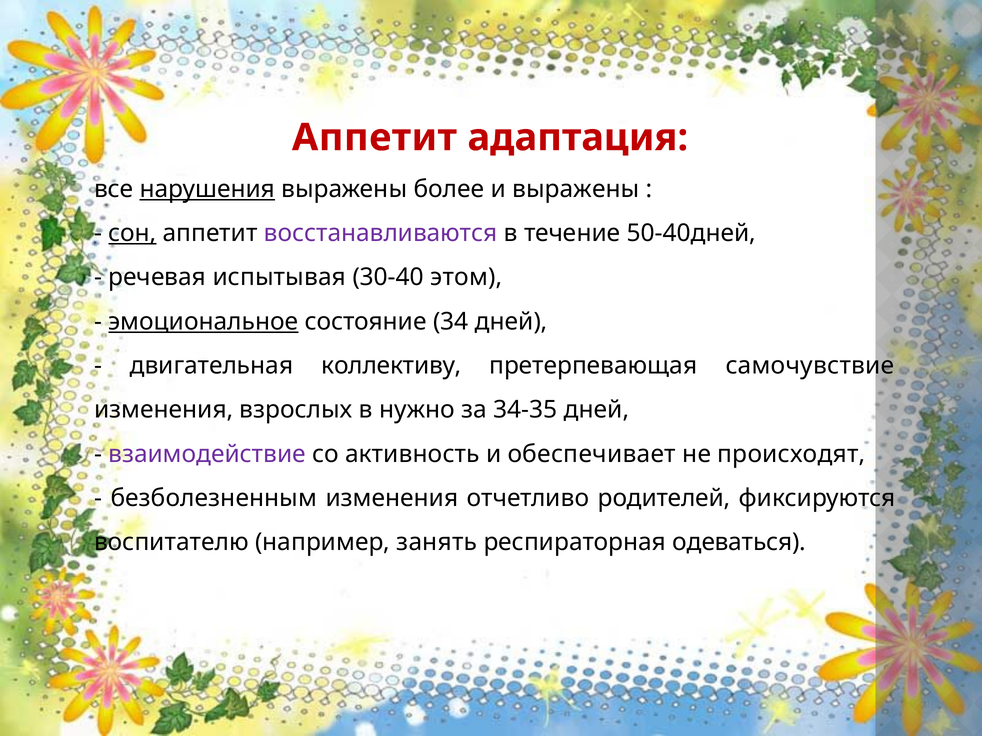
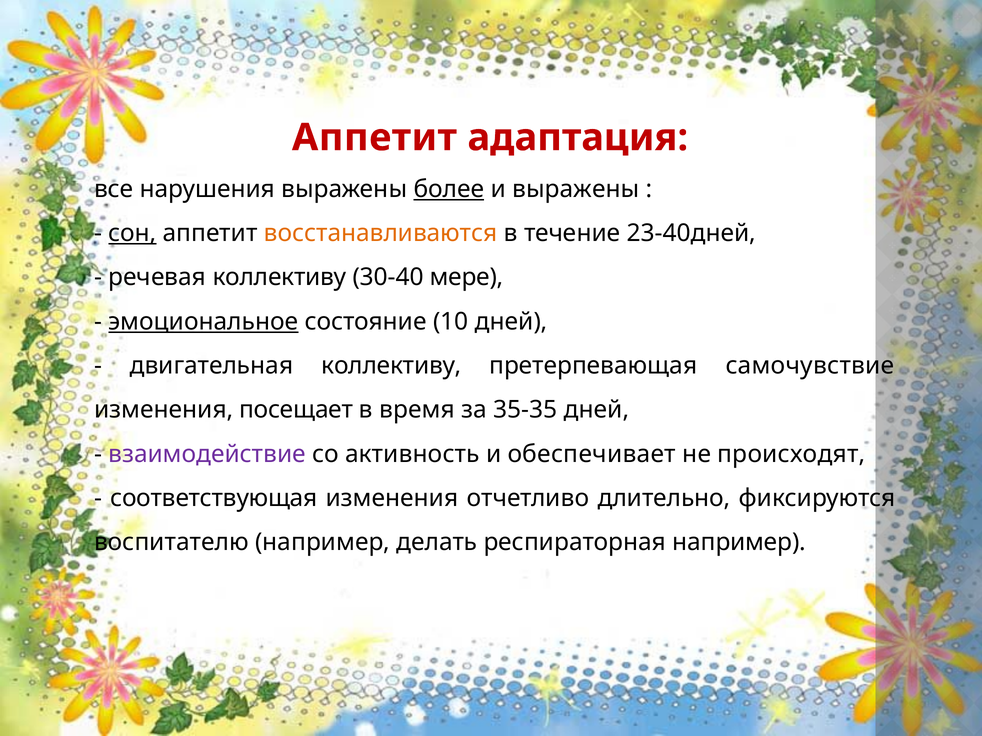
нарушения underline: present -> none
более underline: none -> present
восстанавливаются colour: purple -> orange
50-40дней: 50-40дней -> 23-40дней
речевая испытывая: испытывая -> коллективу
этом: этом -> мере
34: 34 -> 10
взрослых: взрослых -> посещает
нужно: нужно -> время
34-35: 34-35 -> 35-35
безболезненным: безболезненным -> соответствующая
родителей: родителей -> длительно
занять: занять -> делать
респираторная одеваться: одеваться -> например
